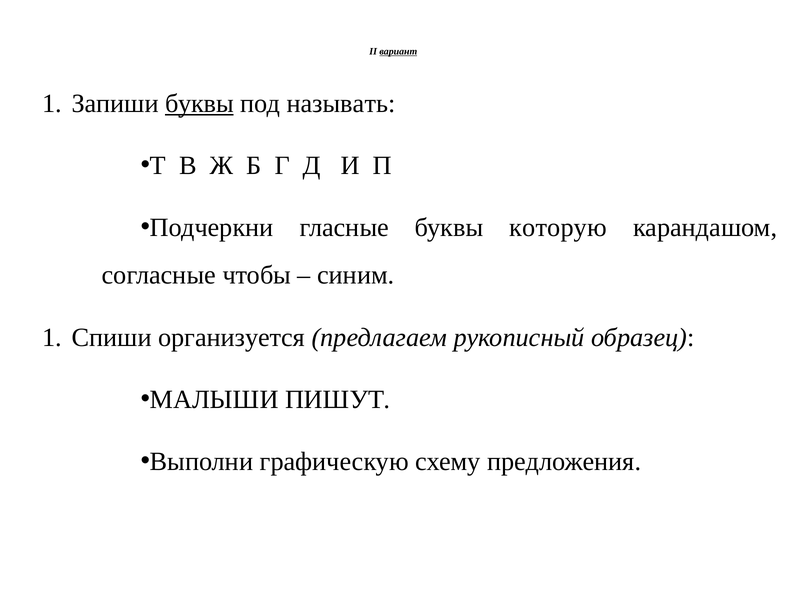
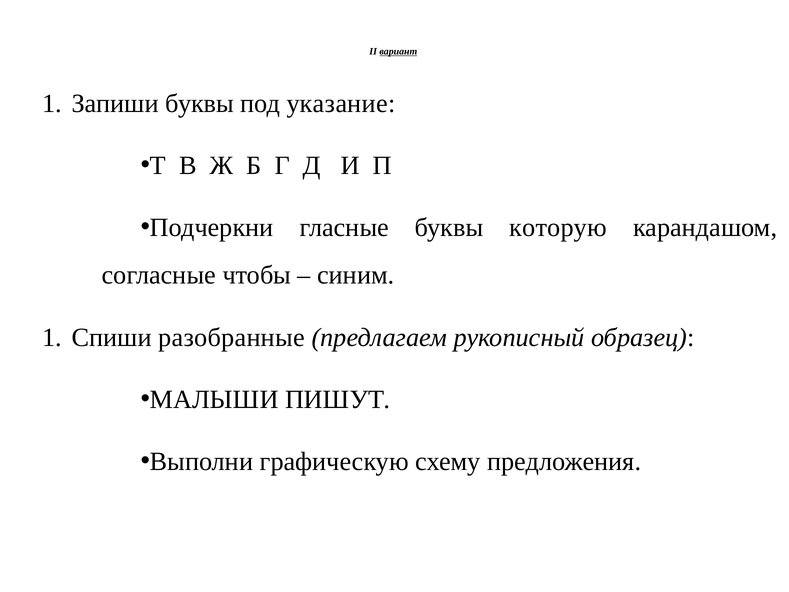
буквы at (199, 103) underline: present -> none
называть: называть -> указание
организуется: организуется -> разобранные
